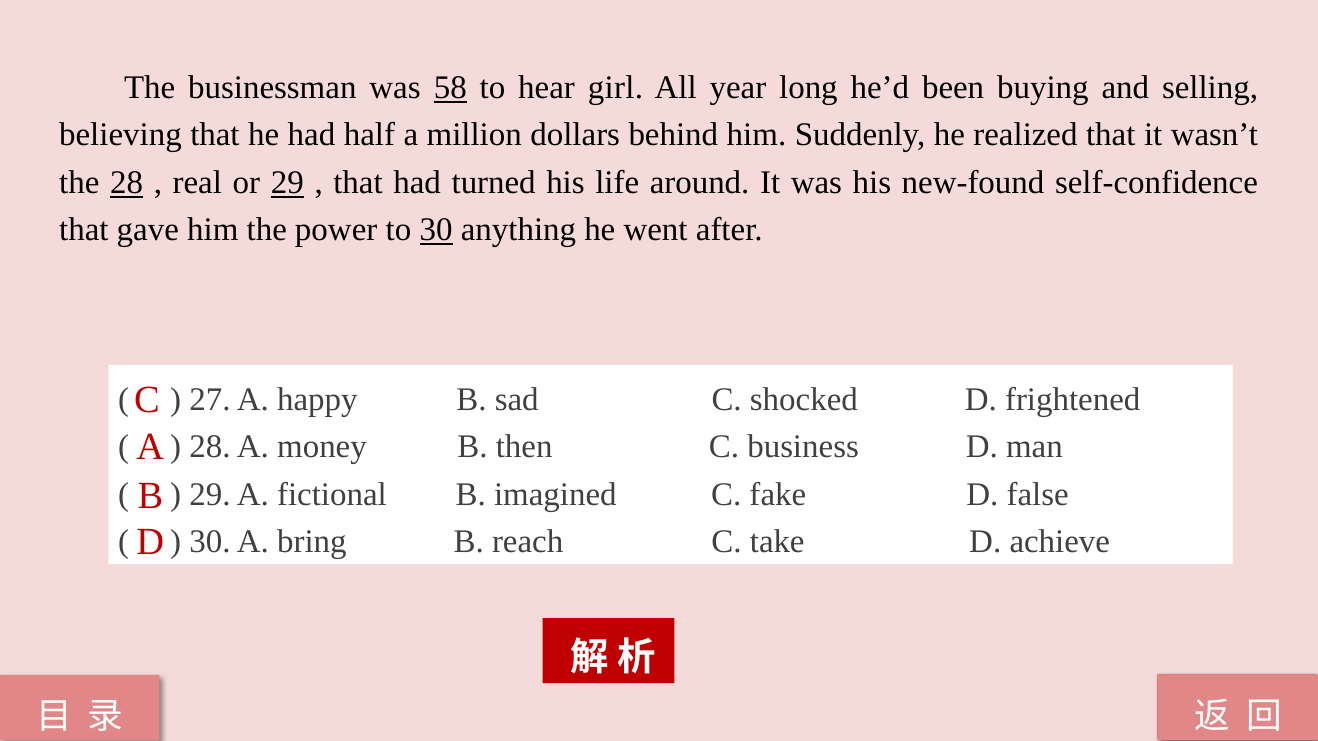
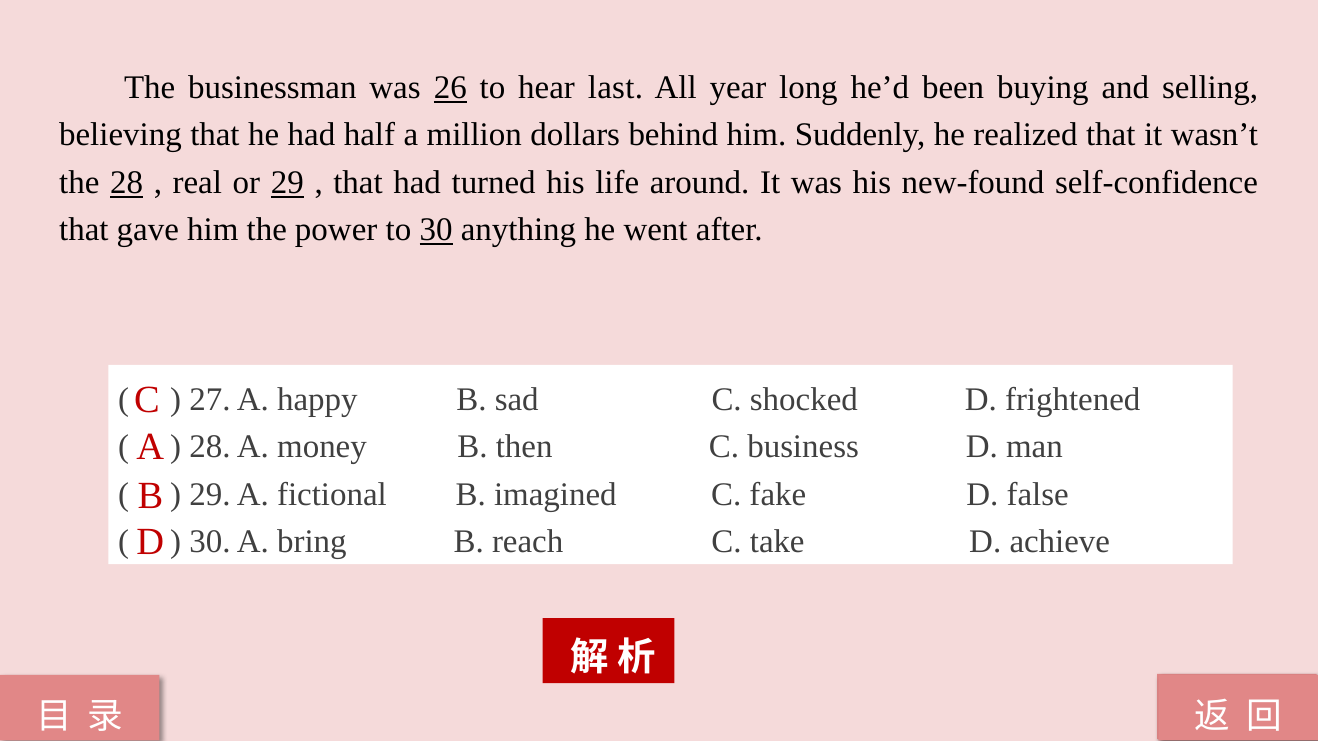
58: 58 -> 26
girl: girl -> last
